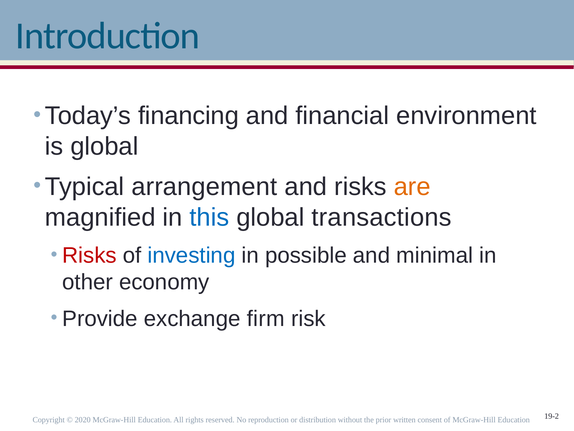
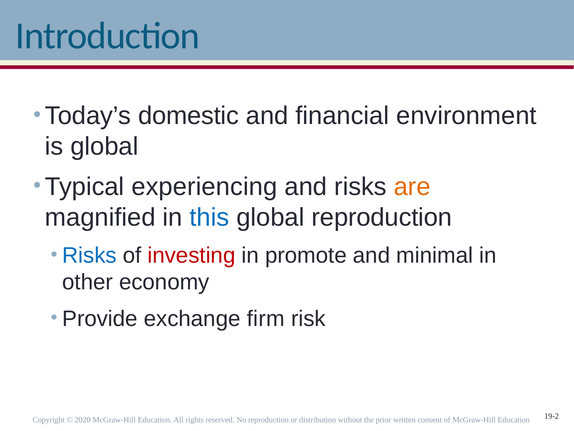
financing: financing -> domestic
arrangement: arrangement -> experiencing
global transactions: transactions -> reproduction
Risks at (89, 255) colour: red -> blue
investing colour: blue -> red
possible: possible -> promote
